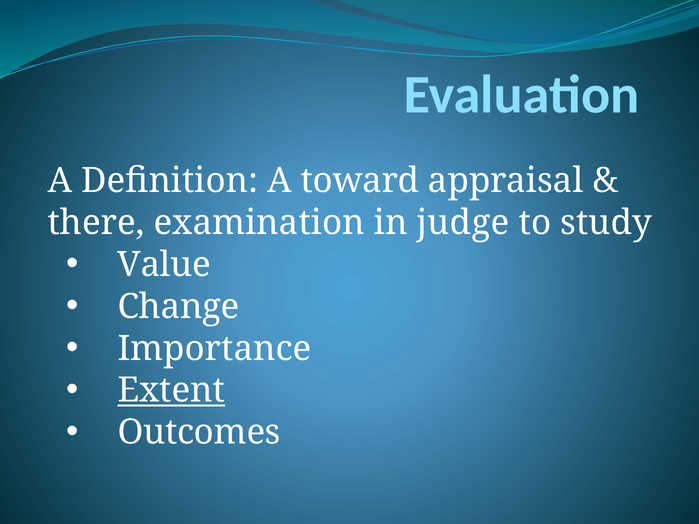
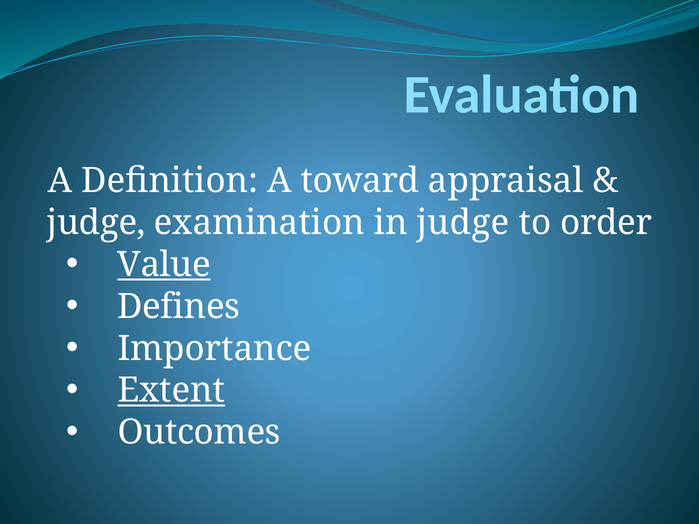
there at (96, 223): there -> judge
study: study -> order
Value underline: none -> present
Change: Change -> Defines
